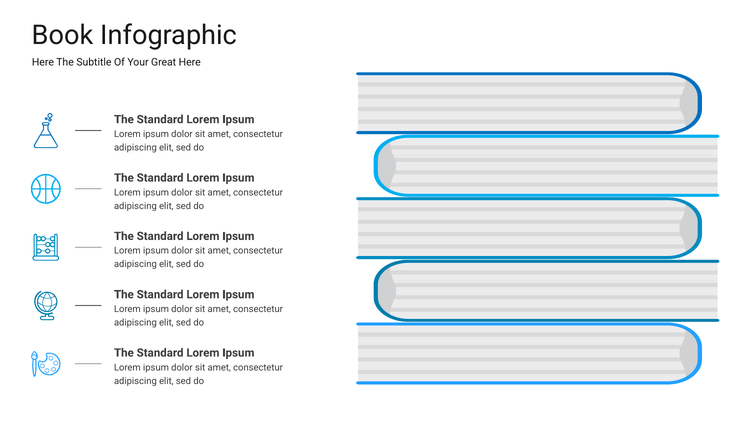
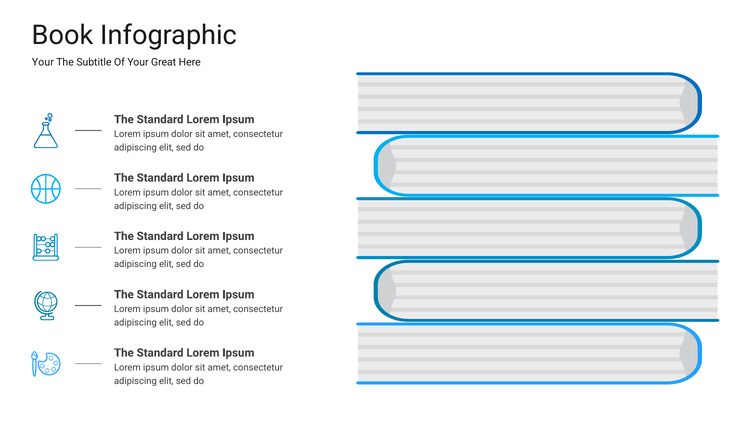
Here at (43, 62): Here -> Your
